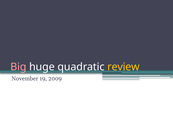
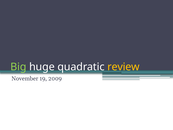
Big colour: pink -> light green
